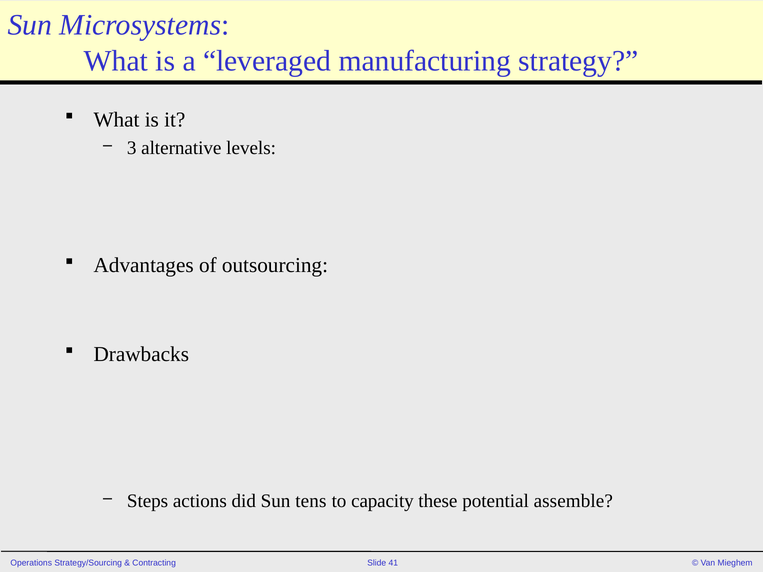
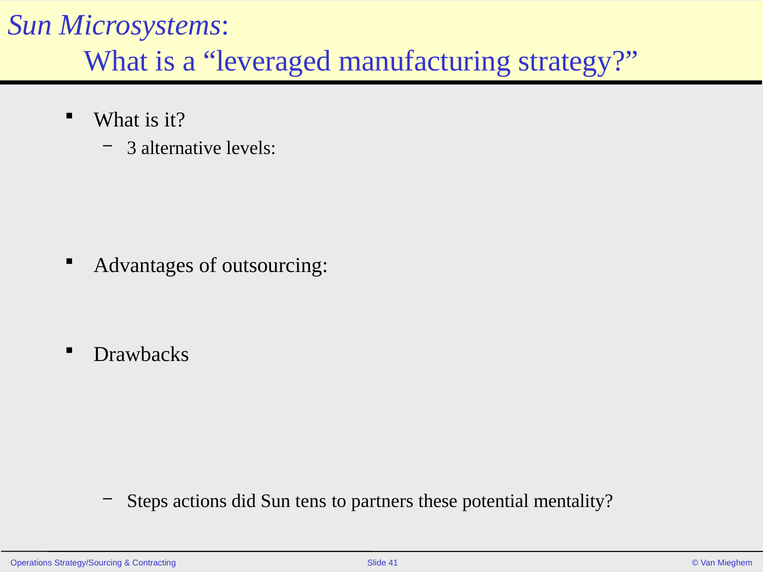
capacity: capacity -> partners
assemble: assemble -> mentality
